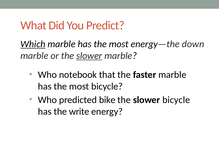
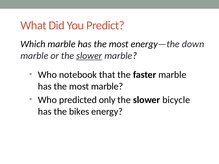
Which underline: present -> none
most bicycle: bicycle -> marble
bike: bike -> only
write: write -> bikes
